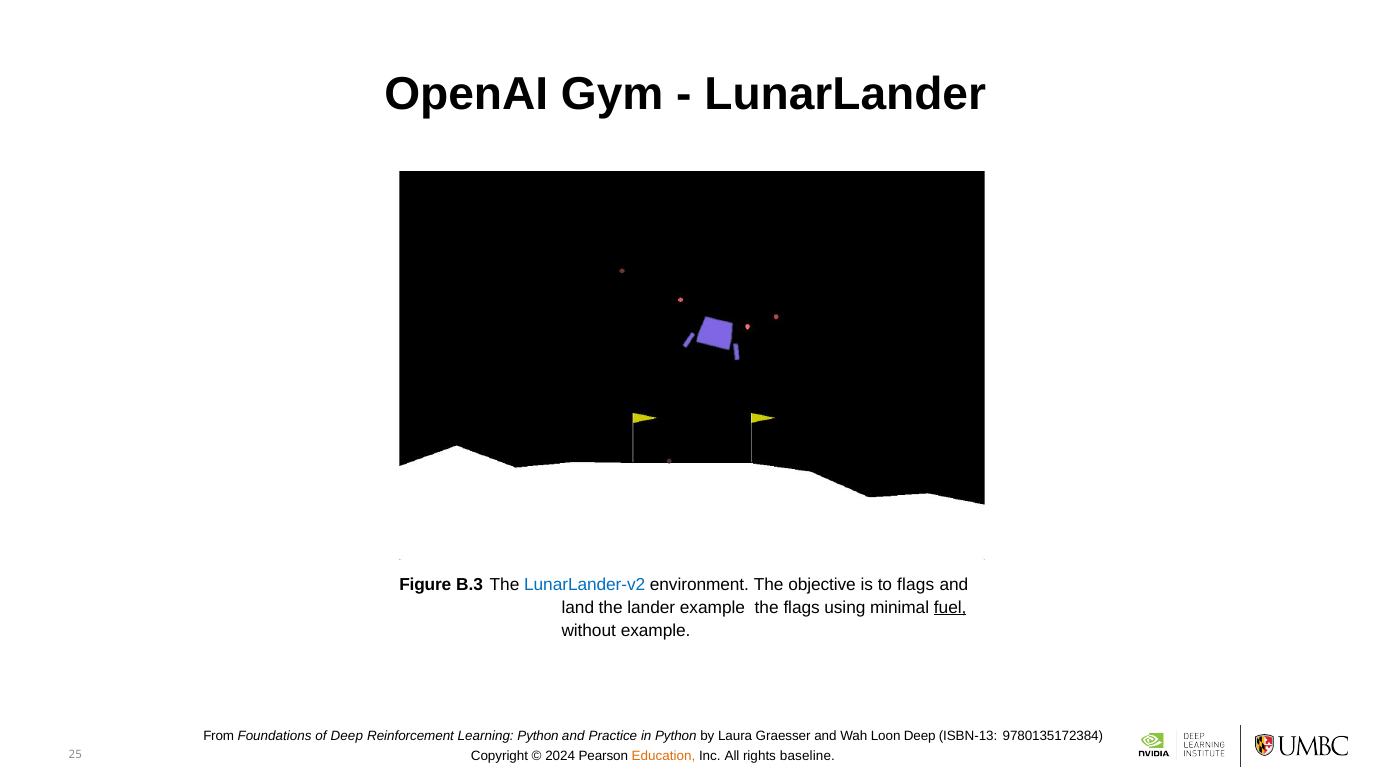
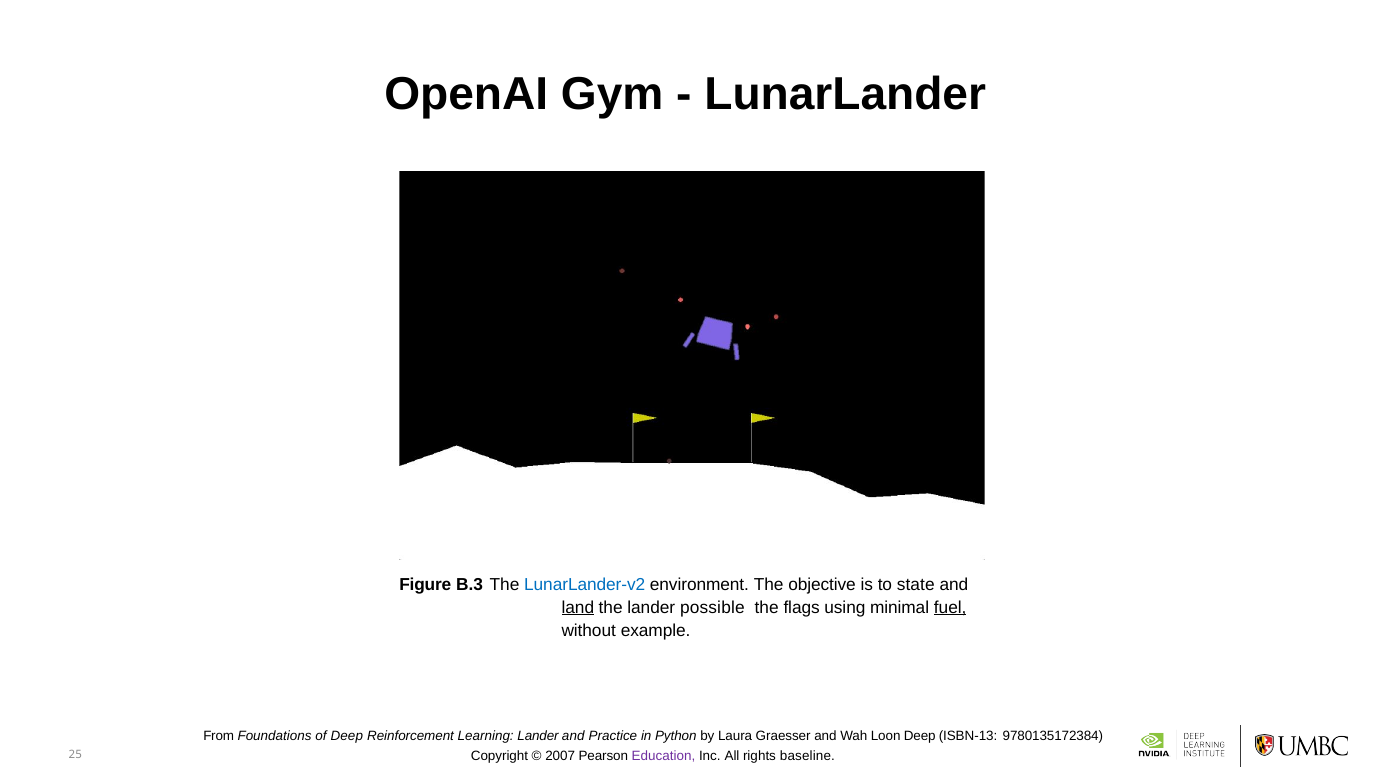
to flags: flags -> state
land underline: none -> present
lander example: example -> possible
Learning Python: Python -> Lander
2024: 2024 -> 2007
Education colour: orange -> purple
